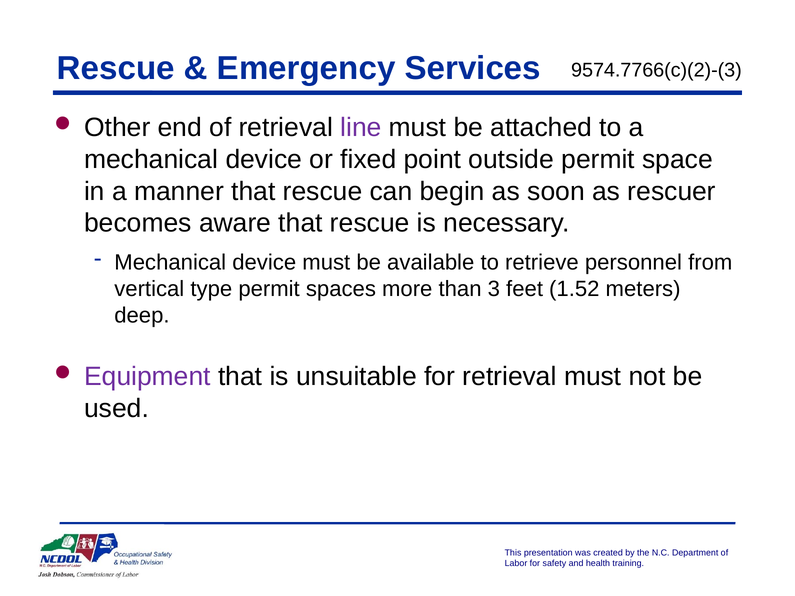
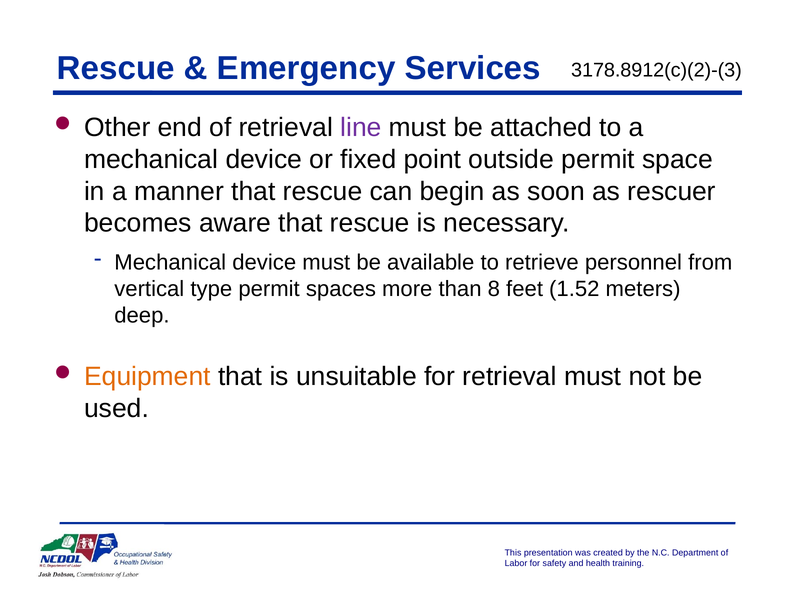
9574.7766(c)(2)-(3: 9574.7766(c)(2)-(3 -> 3178.8912(c)(2)-(3
3: 3 -> 8
Equipment colour: purple -> orange
